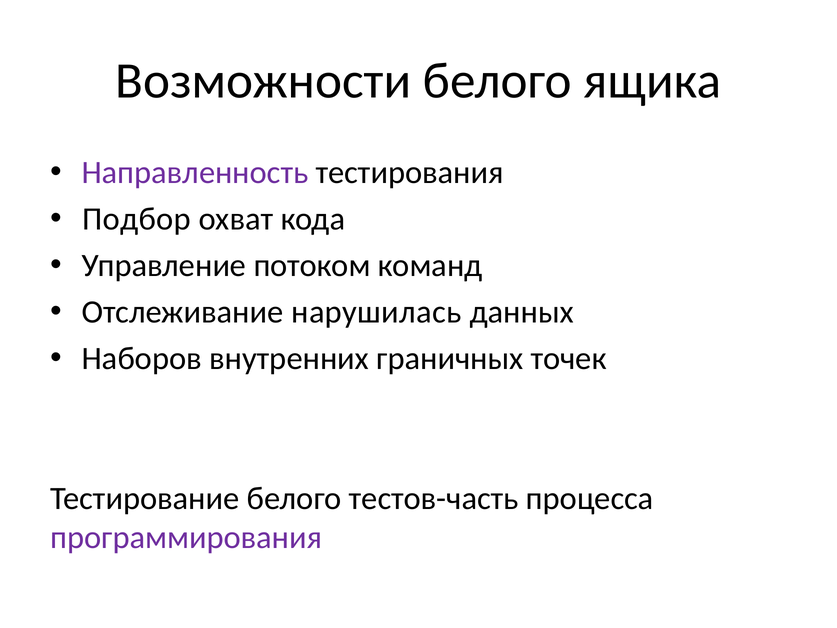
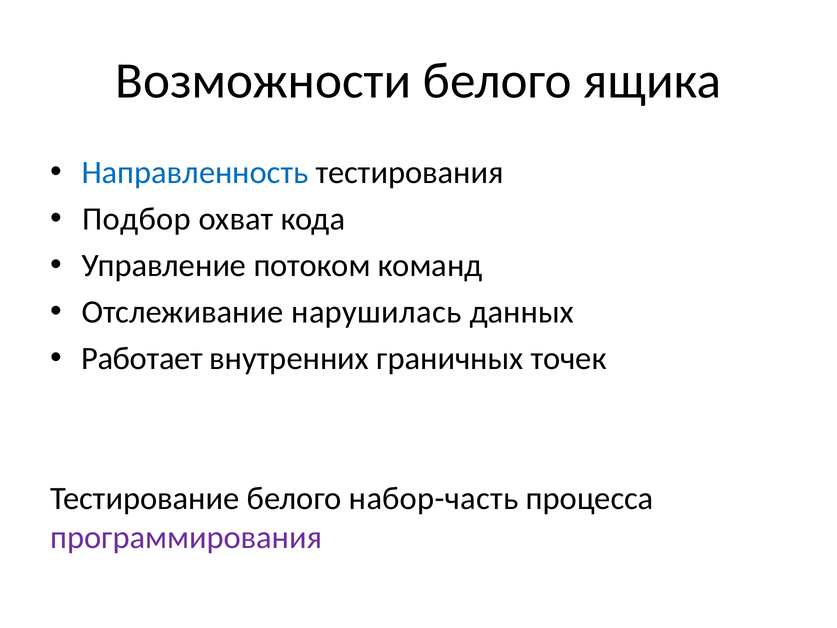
Направленность colour: purple -> blue
Наборов: Наборов -> Работает
тестов-часть: тестов-часть -> набор-часть
